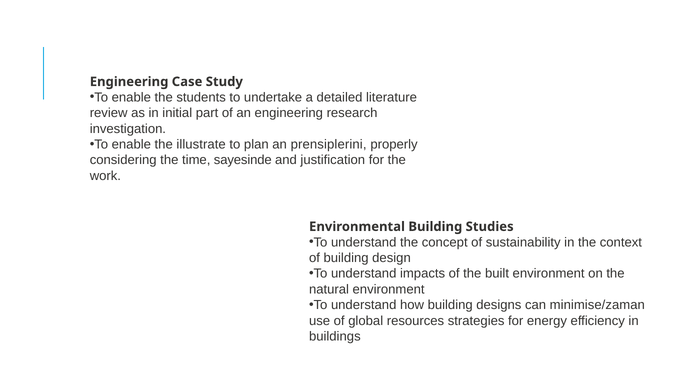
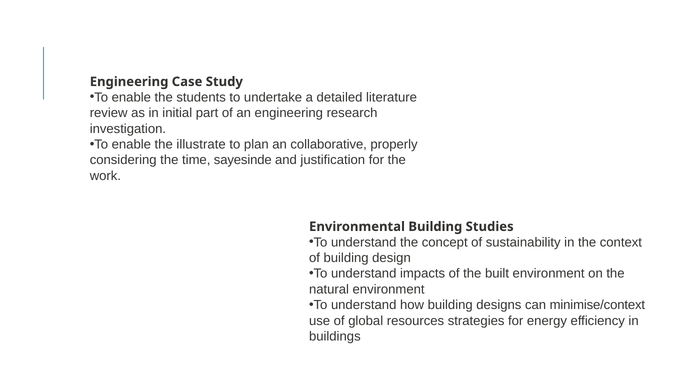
prensiplerini: prensiplerini -> collaborative
minimise/zaman: minimise/zaman -> minimise/context
